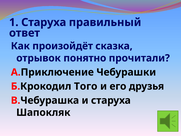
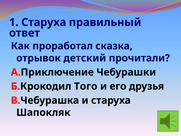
произойдёт: произойдёт -> проработал
понятно: понятно -> детский
